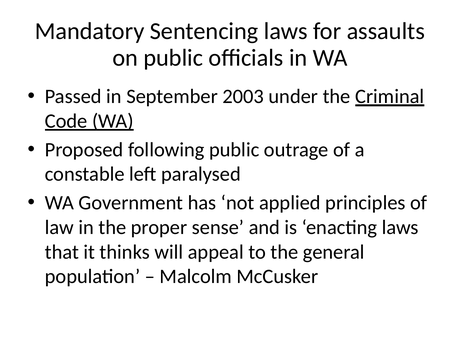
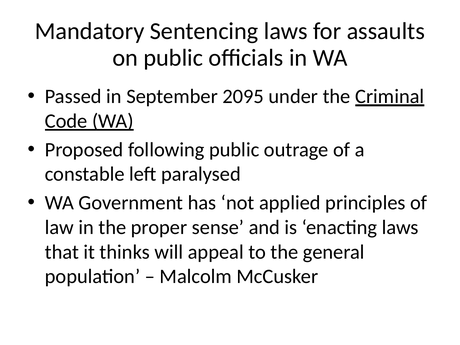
2003: 2003 -> 2095
